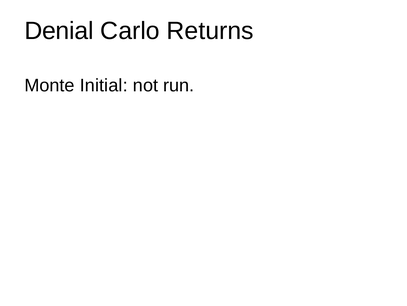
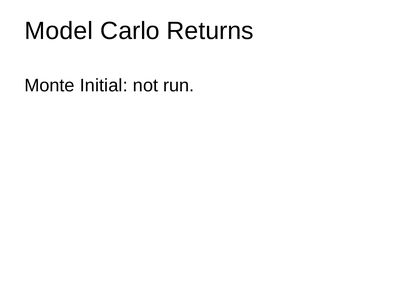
Denial: Denial -> Model
